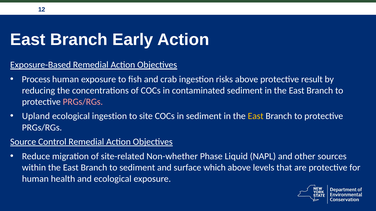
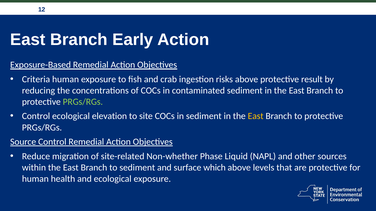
Process: Process -> Criteria
PRGs/RGs at (83, 102) colour: pink -> light green
Upland at (36, 116): Upland -> Control
ecological ingestion: ingestion -> elevation
